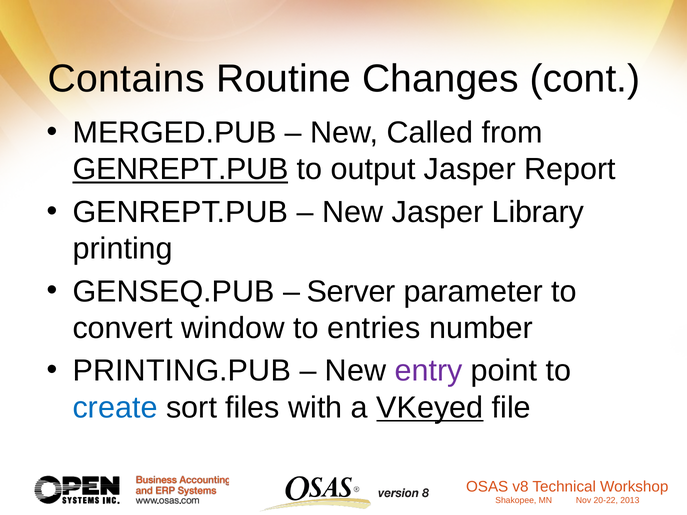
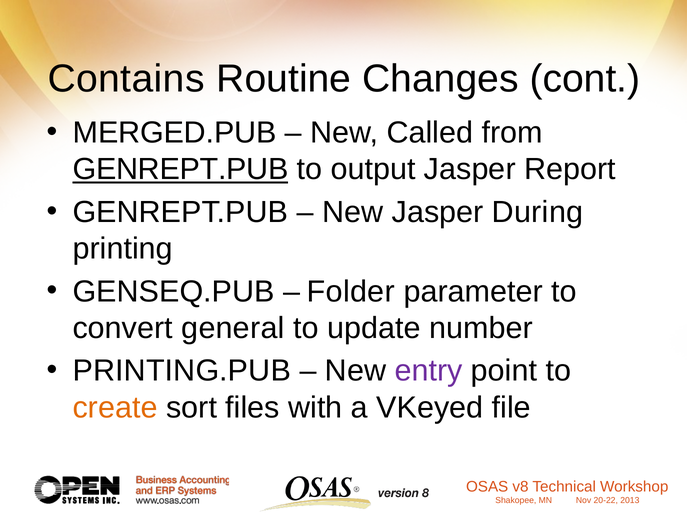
Library: Library -> During
Server: Server -> Folder
window: window -> general
entries: entries -> update
create colour: blue -> orange
VKeyed underline: present -> none
